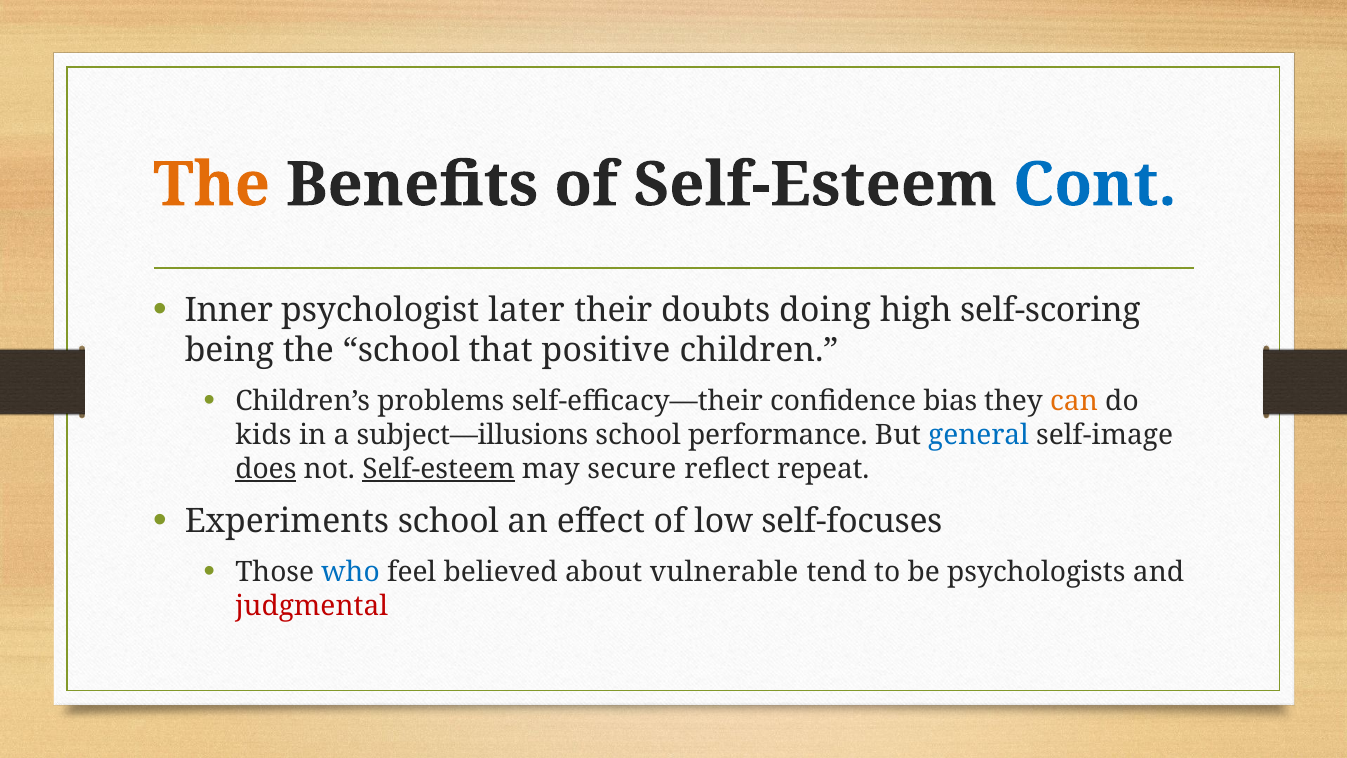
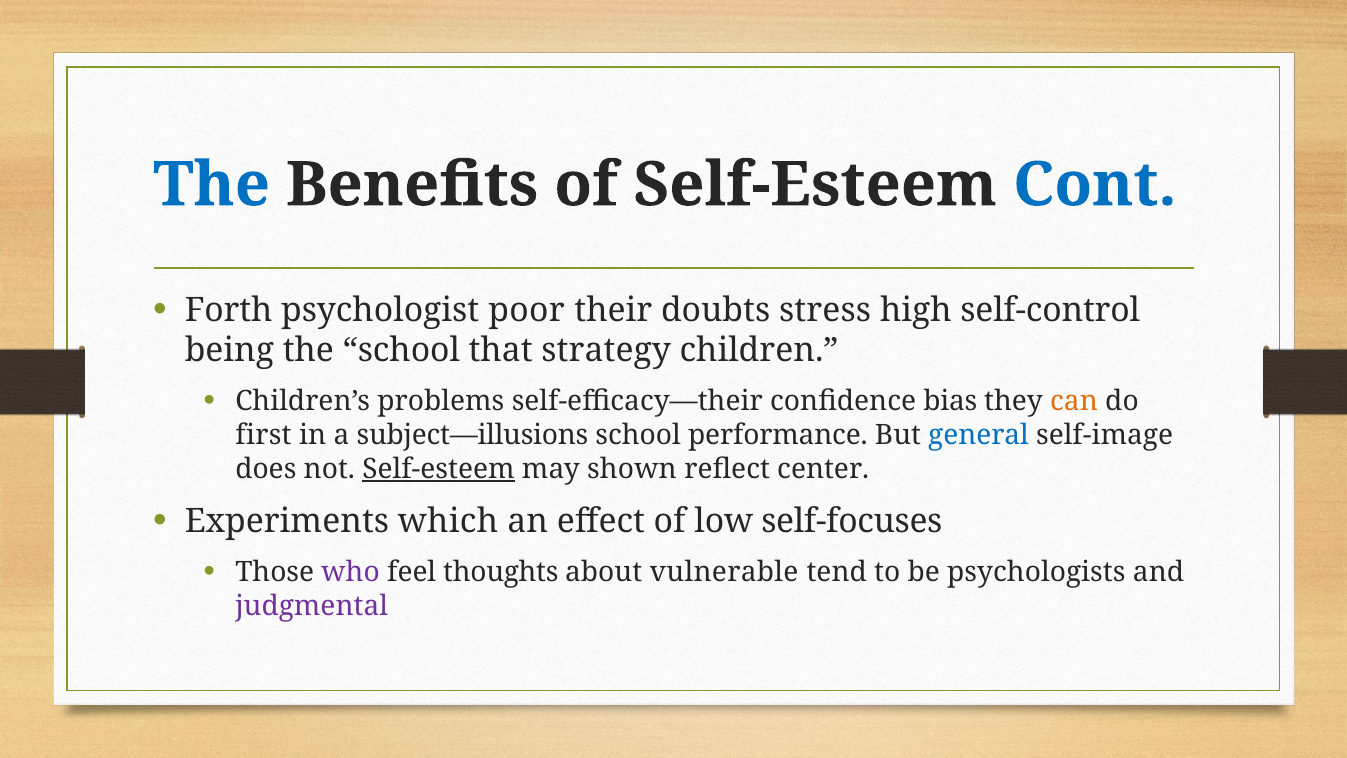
The at (212, 185) colour: orange -> blue
Inner: Inner -> Forth
later: later -> poor
doing: doing -> stress
self-scoring: self-scoring -> self-control
positive: positive -> strategy
kids: kids -> first
does underline: present -> none
secure: secure -> shown
repeat: repeat -> center
Experiments school: school -> which
who colour: blue -> purple
believed: believed -> thoughts
judgmental colour: red -> purple
